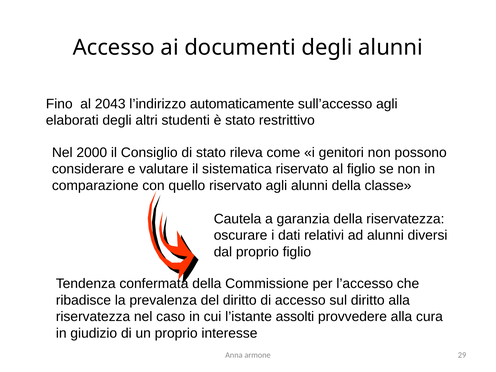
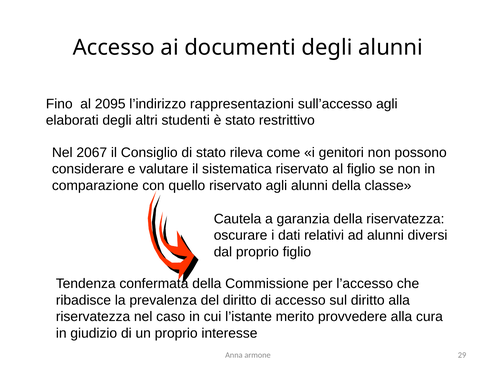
2043: 2043 -> 2095
automaticamente: automaticamente -> rappresentazioni
2000: 2000 -> 2067
assolti: assolti -> merito
